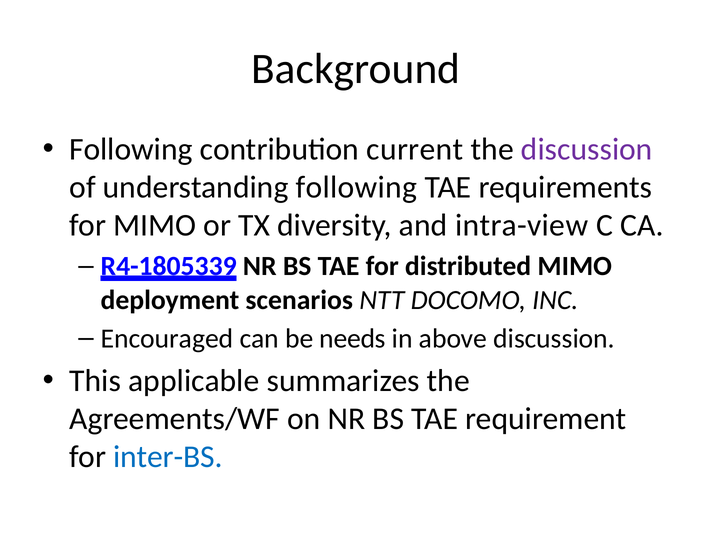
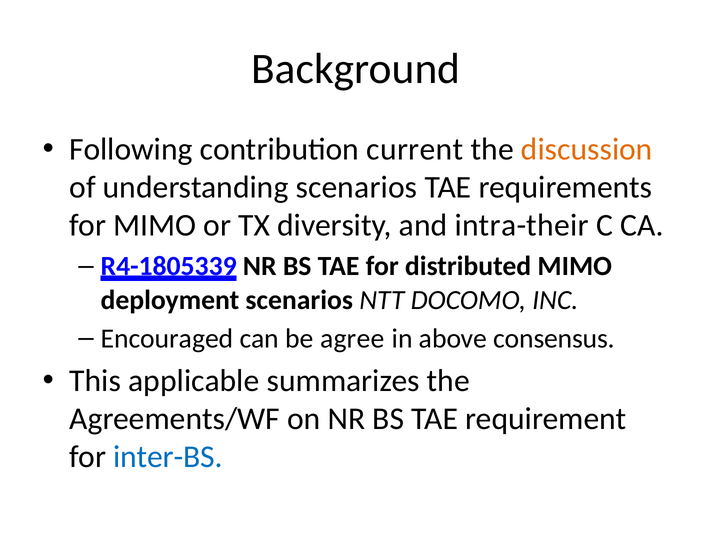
discussion at (587, 149) colour: purple -> orange
understanding following: following -> scenarios
intra-view: intra-view -> intra-their
needs: needs -> agree
above discussion: discussion -> consensus
